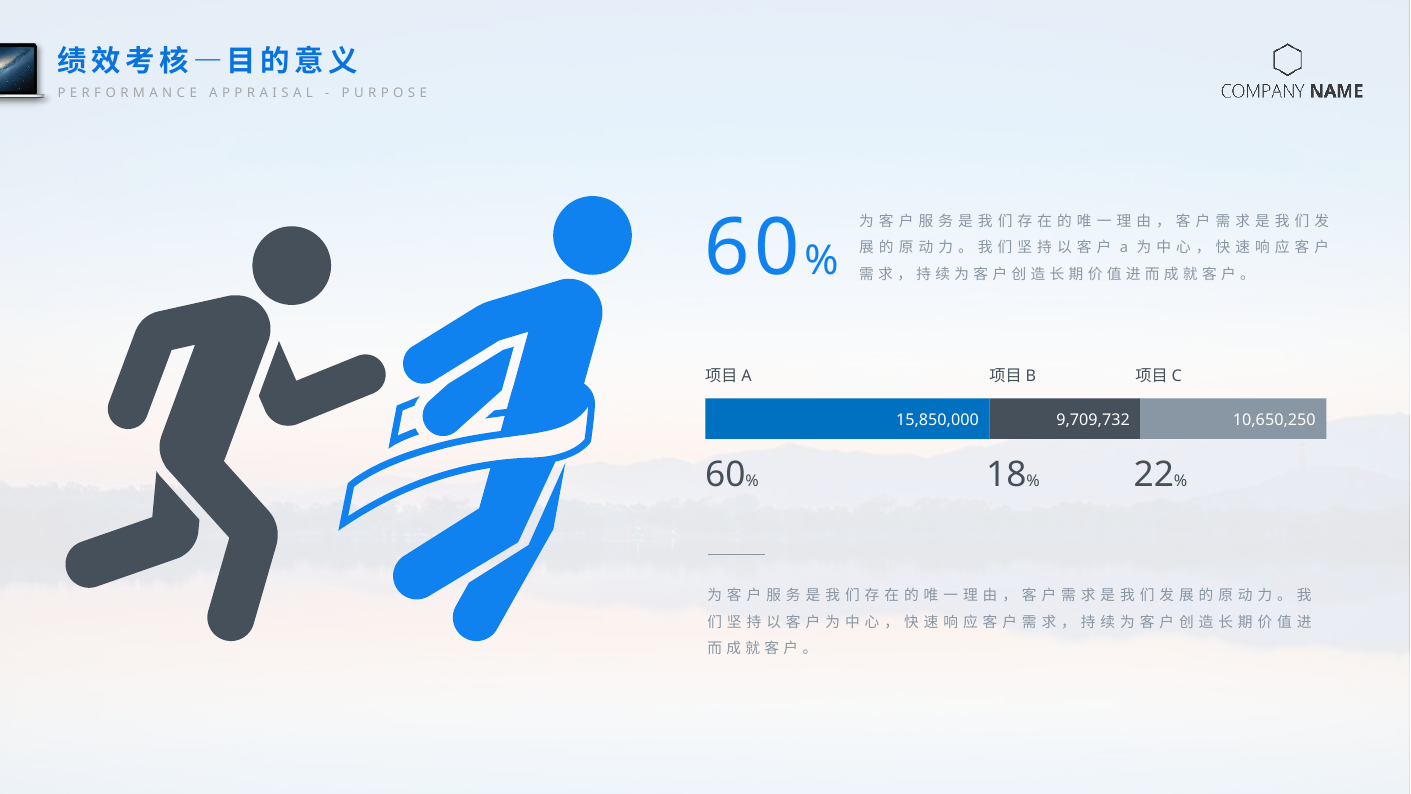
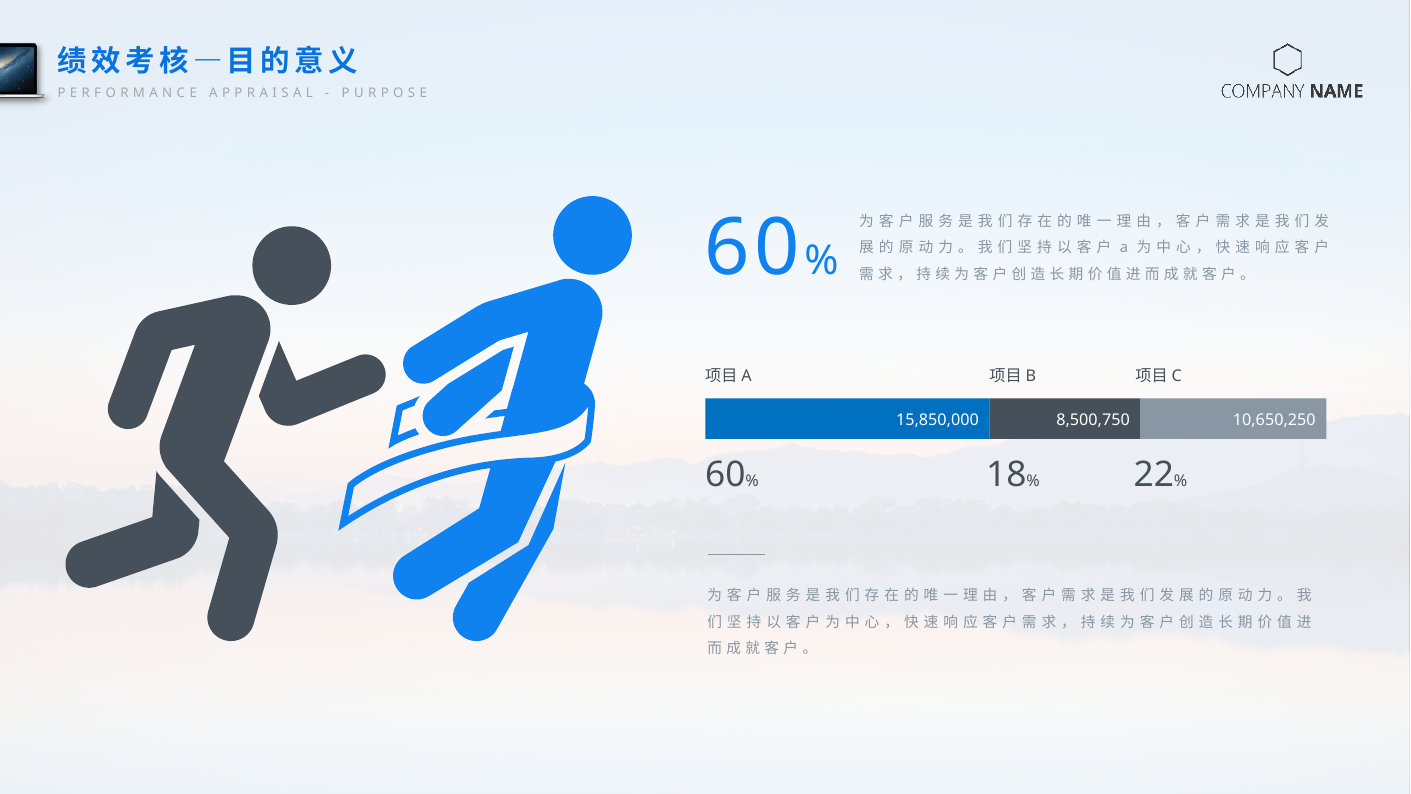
9,709,732: 9,709,732 -> 8,500,750
